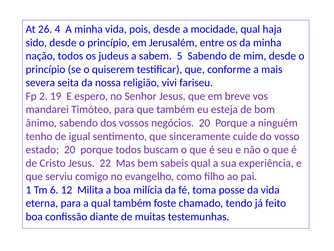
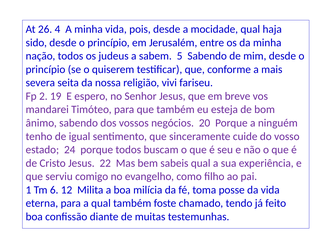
estado 20: 20 -> 24
